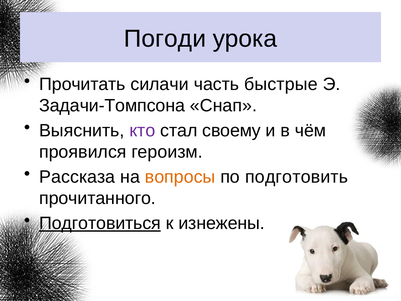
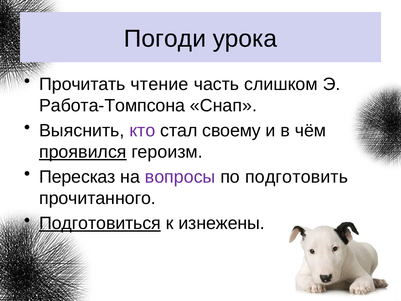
силачи: силачи -> чтение
быстрые: быстрые -> слишком
Задачи-Томпсона: Задачи-Томпсона -> Работа-Томпсона
проявился underline: none -> present
Рассказа: Рассказа -> Пересказ
вопросы colour: orange -> purple
